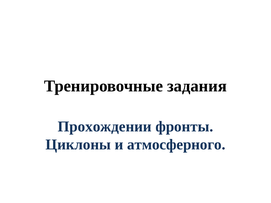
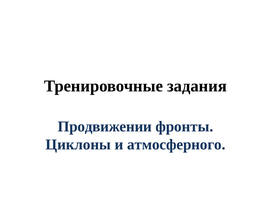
Прохождении: Прохождении -> Продвижении
